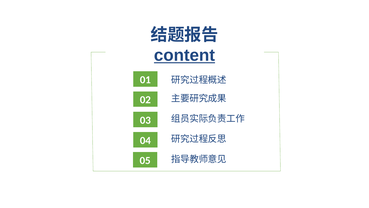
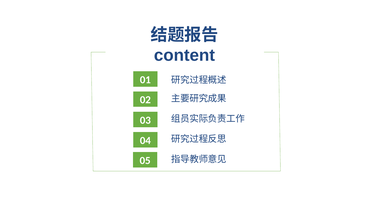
content underline: present -> none
